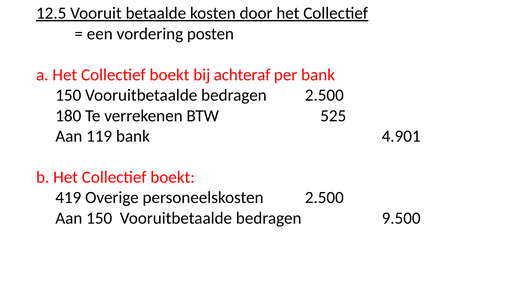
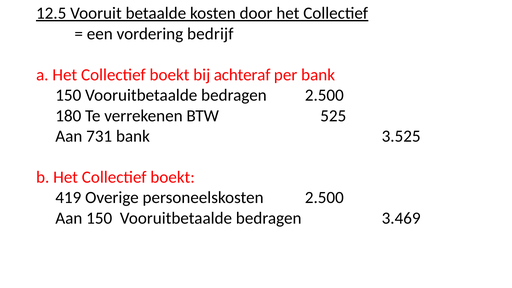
posten: posten -> bedrijf
119: 119 -> 731
4.901: 4.901 -> 3.525
9.500: 9.500 -> 3.469
